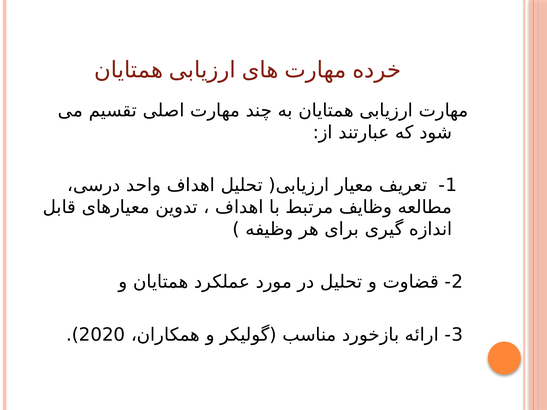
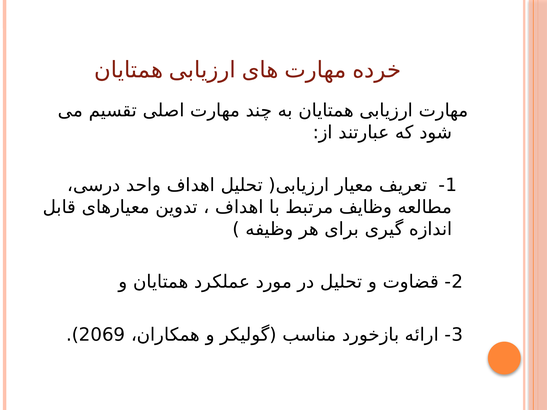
2020: 2020 -> 2069
